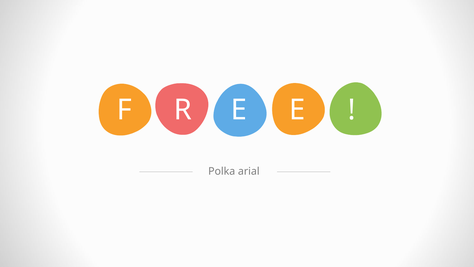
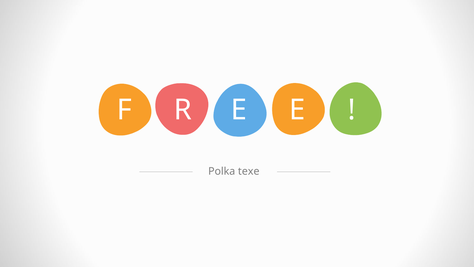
arial: arial -> texe
